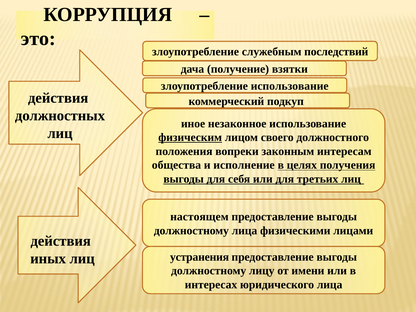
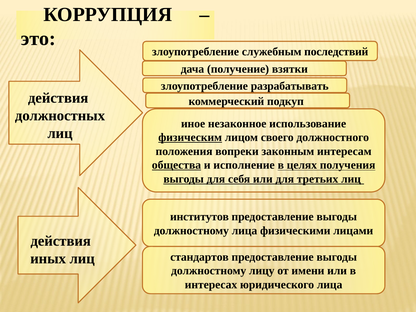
злоупотребление использование: использование -> разрабатывать
общества underline: none -> present
настоящем: настоящем -> институтов
устранения: устранения -> стандартов
